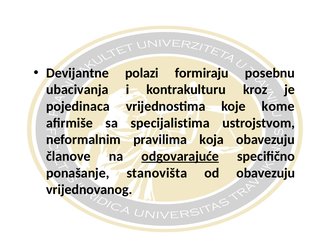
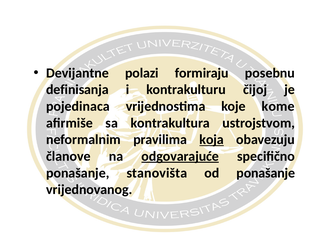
ubacivanja: ubacivanja -> definisanja
kroz: kroz -> čijoj
specijalistima: specijalistima -> kontrakultura
koja underline: none -> present
od obavezuju: obavezuju -> ponašanje
